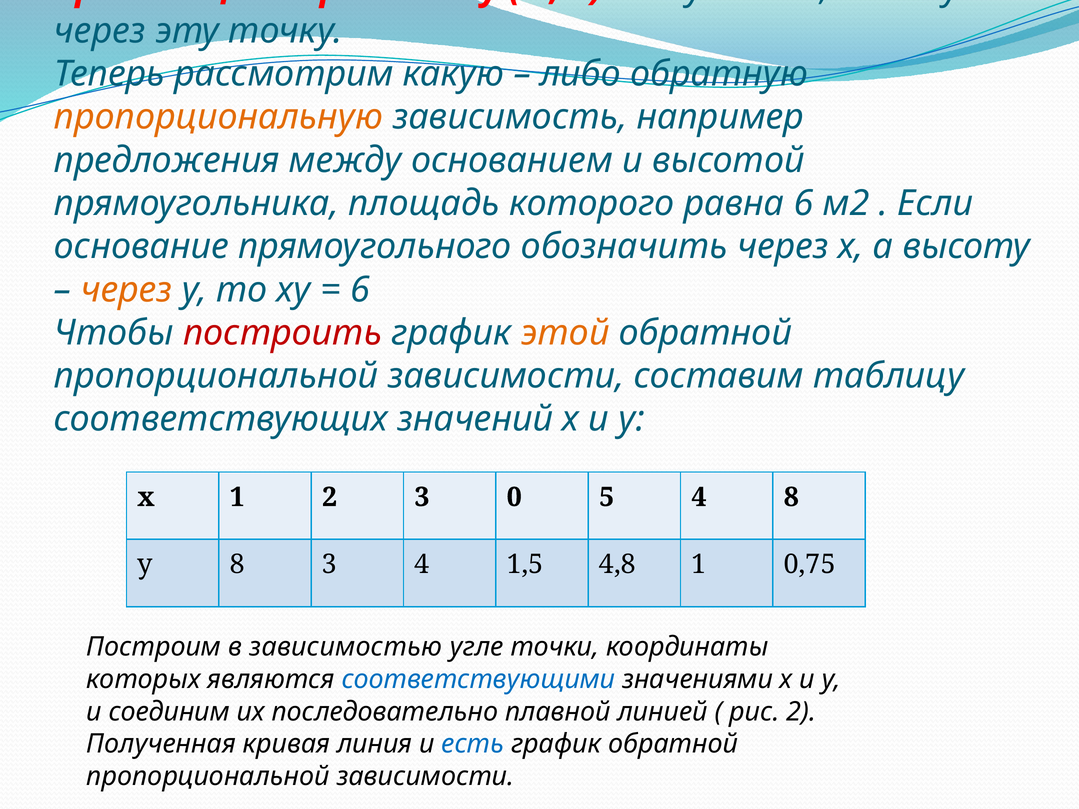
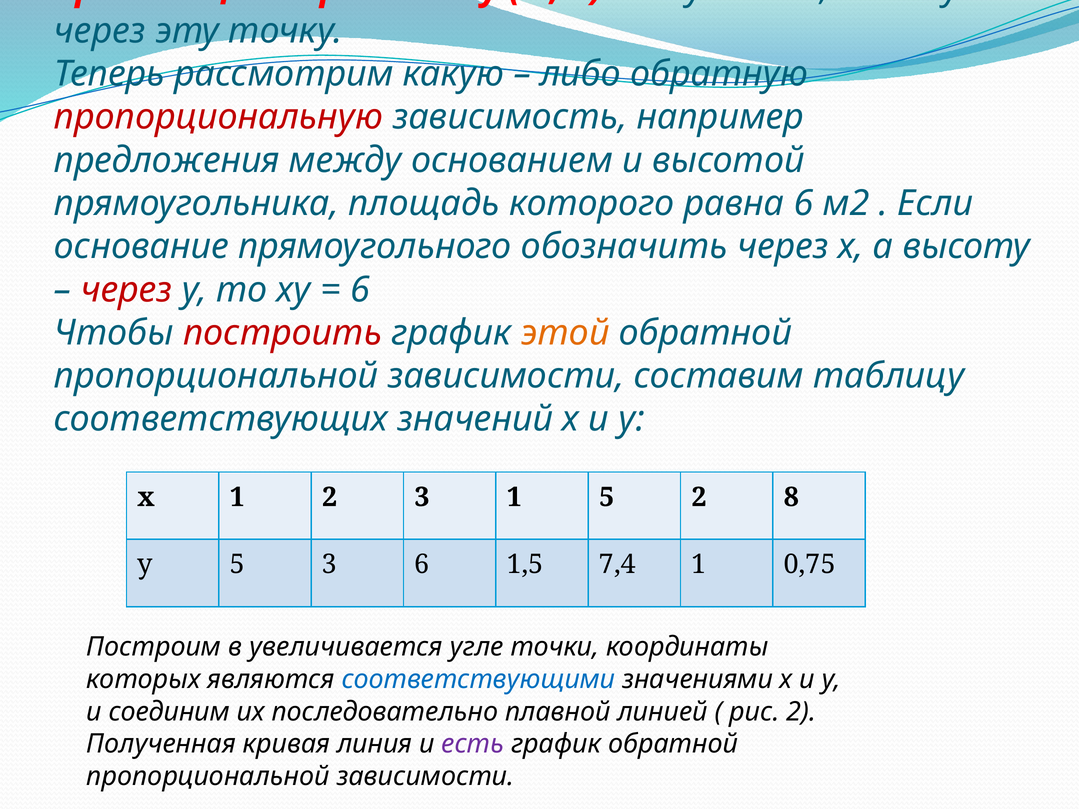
пропорциональную colour: orange -> red
через at (126, 290) colour: orange -> red
3 0: 0 -> 1
5 4: 4 -> 2
у 8: 8 -> 5
3 4: 4 -> 6
4,8: 4,8 -> 7,4
зависимостью: зависимостью -> увеличивается
есть colour: blue -> purple
